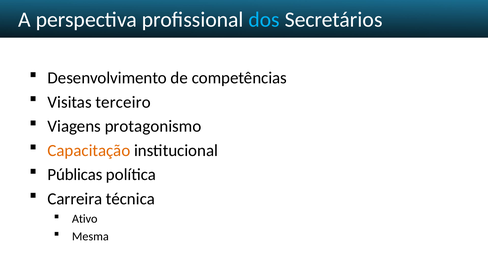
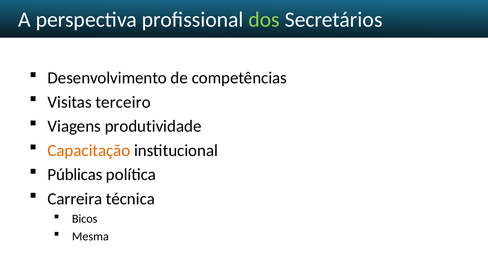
dos colour: light blue -> light green
protagonismo: protagonismo -> produtividade
Ativo: Ativo -> Bicos
